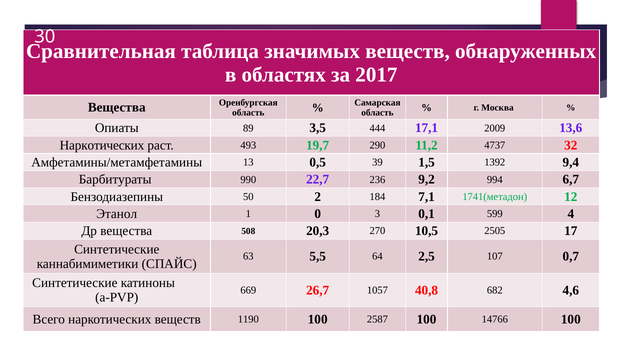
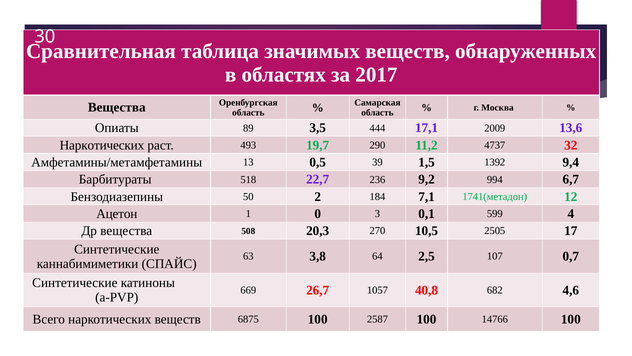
990: 990 -> 518
Этанол: Этанол -> Ацетон
5,5: 5,5 -> 3,8
1190: 1190 -> 6875
